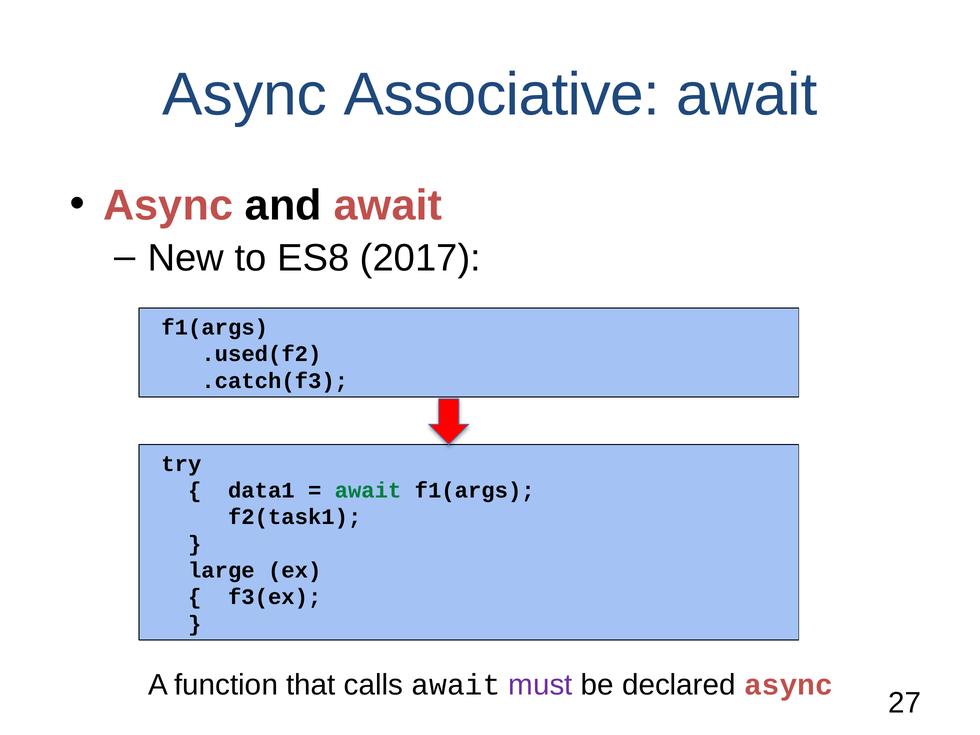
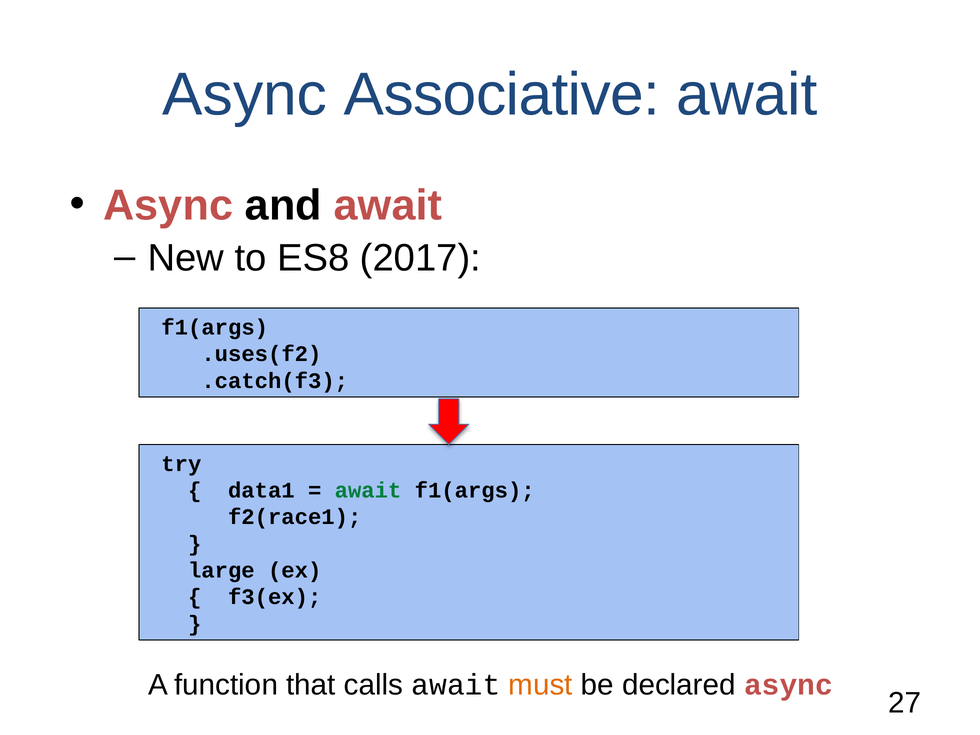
.used(f2: .used(f2 -> .uses(f2
f2(task1: f2(task1 -> f2(race1
must colour: purple -> orange
